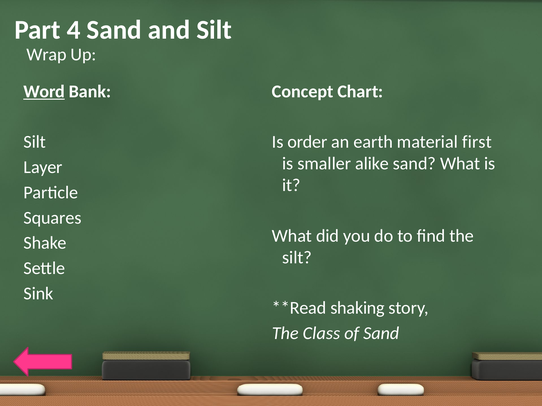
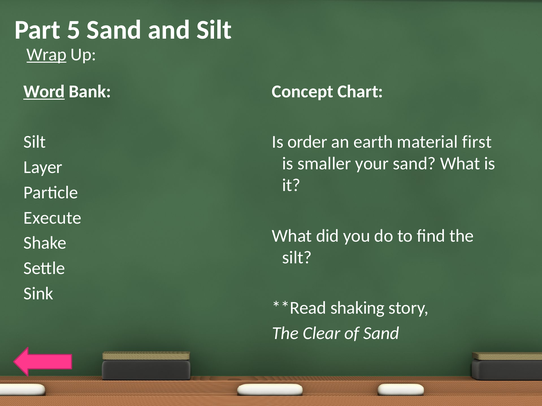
4: 4 -> 5
Wrap underline: none -> present
alike: alike -> your
Squares: Squares -> Execute
Class: Class -> Clear
